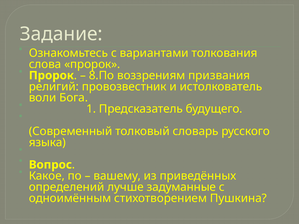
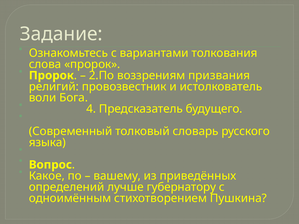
8.По: 8.По -> 2.По
1: 1 -> 4
задуманные: задуманные -> губернатору
